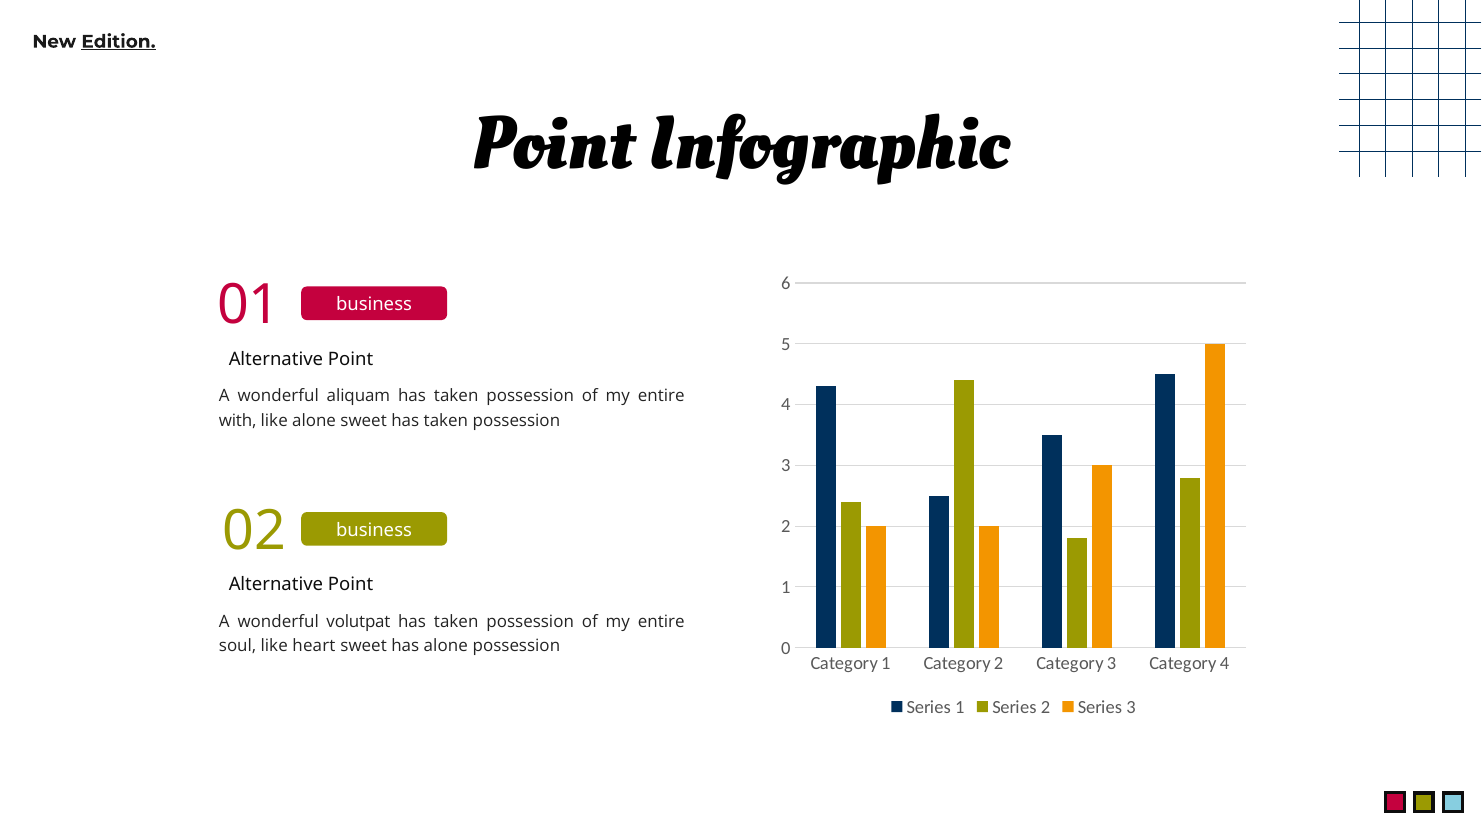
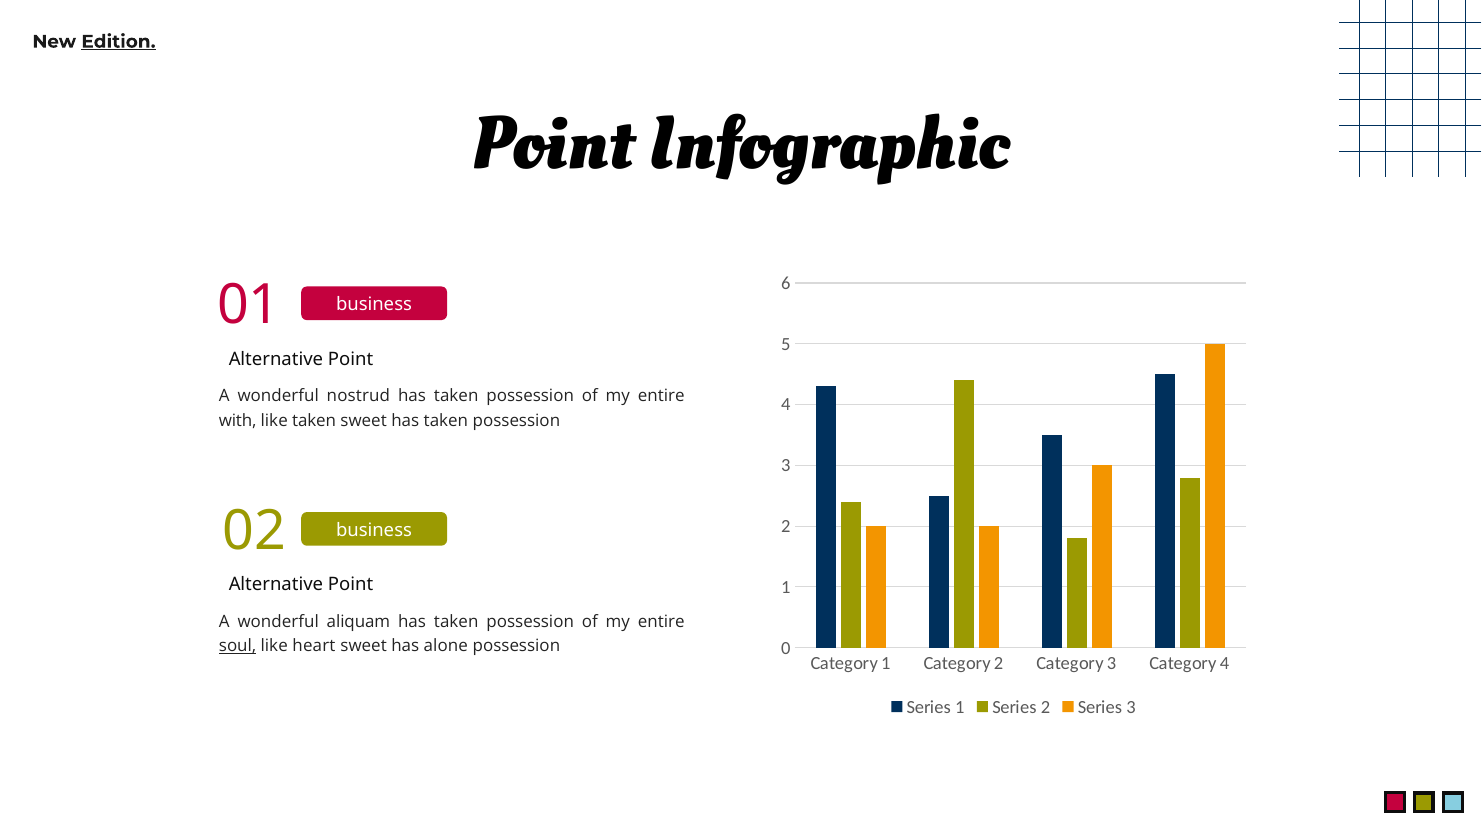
aliquam: aliquam -> nostrud
like alone: alone -> taken
volutpat: volutpat -> aliquam
soul underline: none -> present
